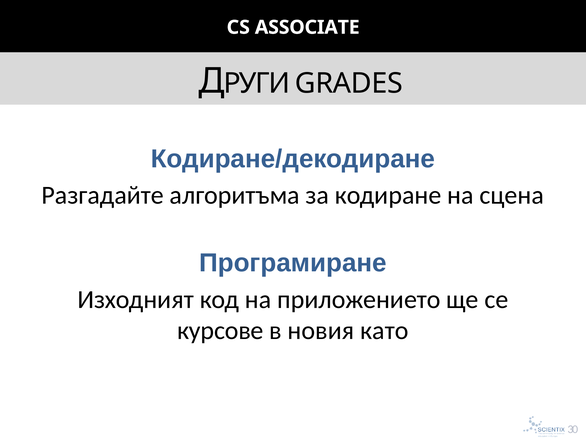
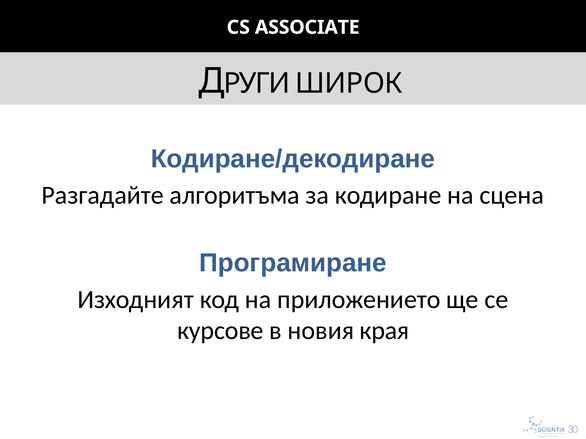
GRADES: GRADES -> ШИРОК
като: като -> края
